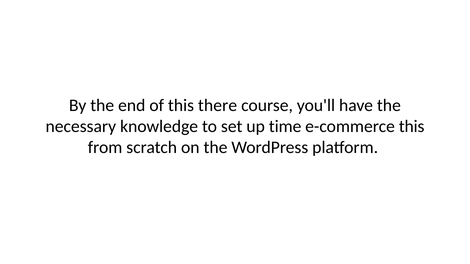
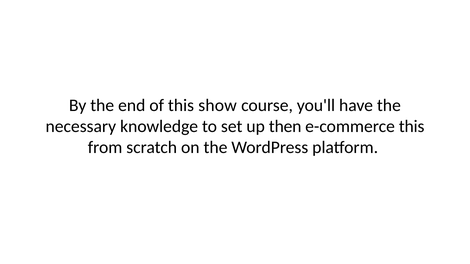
there: there -> show
time: time -> then
